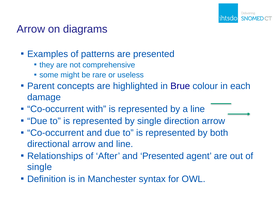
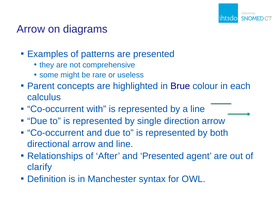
damage: damage -> calculus
single at (40, 167): single -> clarify
